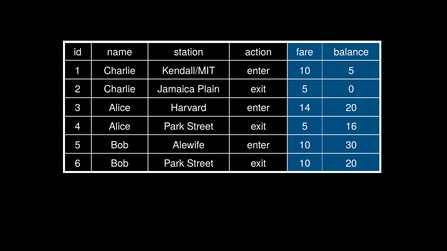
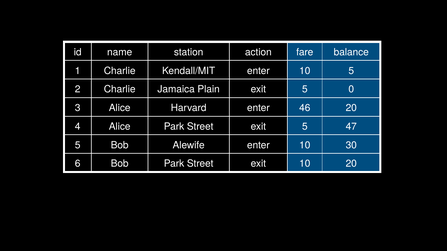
14: 14 -> 46
16: 16 -> 47
